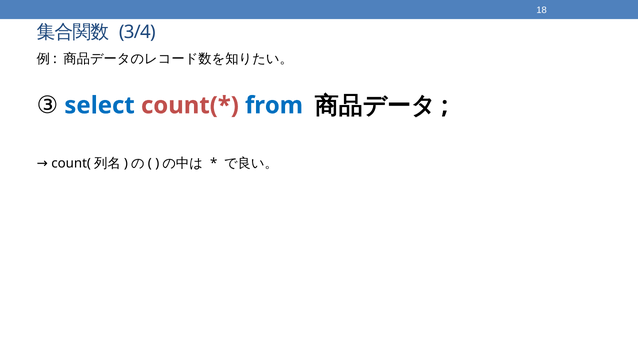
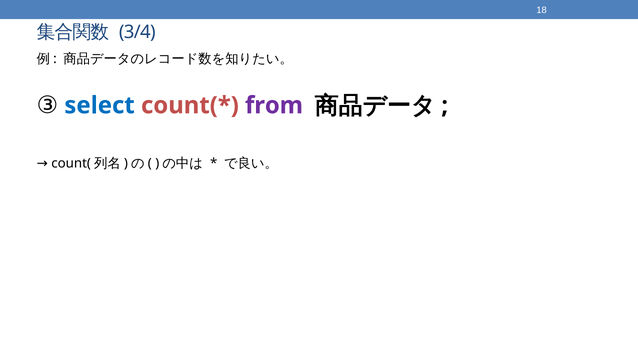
from colour: blue -> purple
